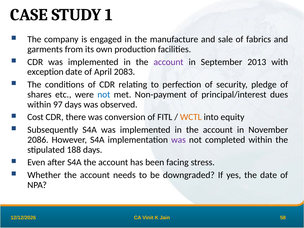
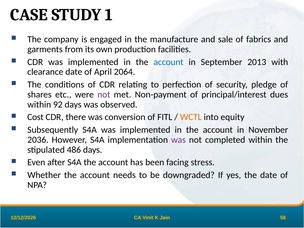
account at (169, 62) colour: purple -> blue
exception: exception -> clearance
2083: 2083 -> 2064
not at (104, 95) colour: blue -> purple
97: 97 -> 92
2086: 2086 -> 2036
188: 188 -> 486
